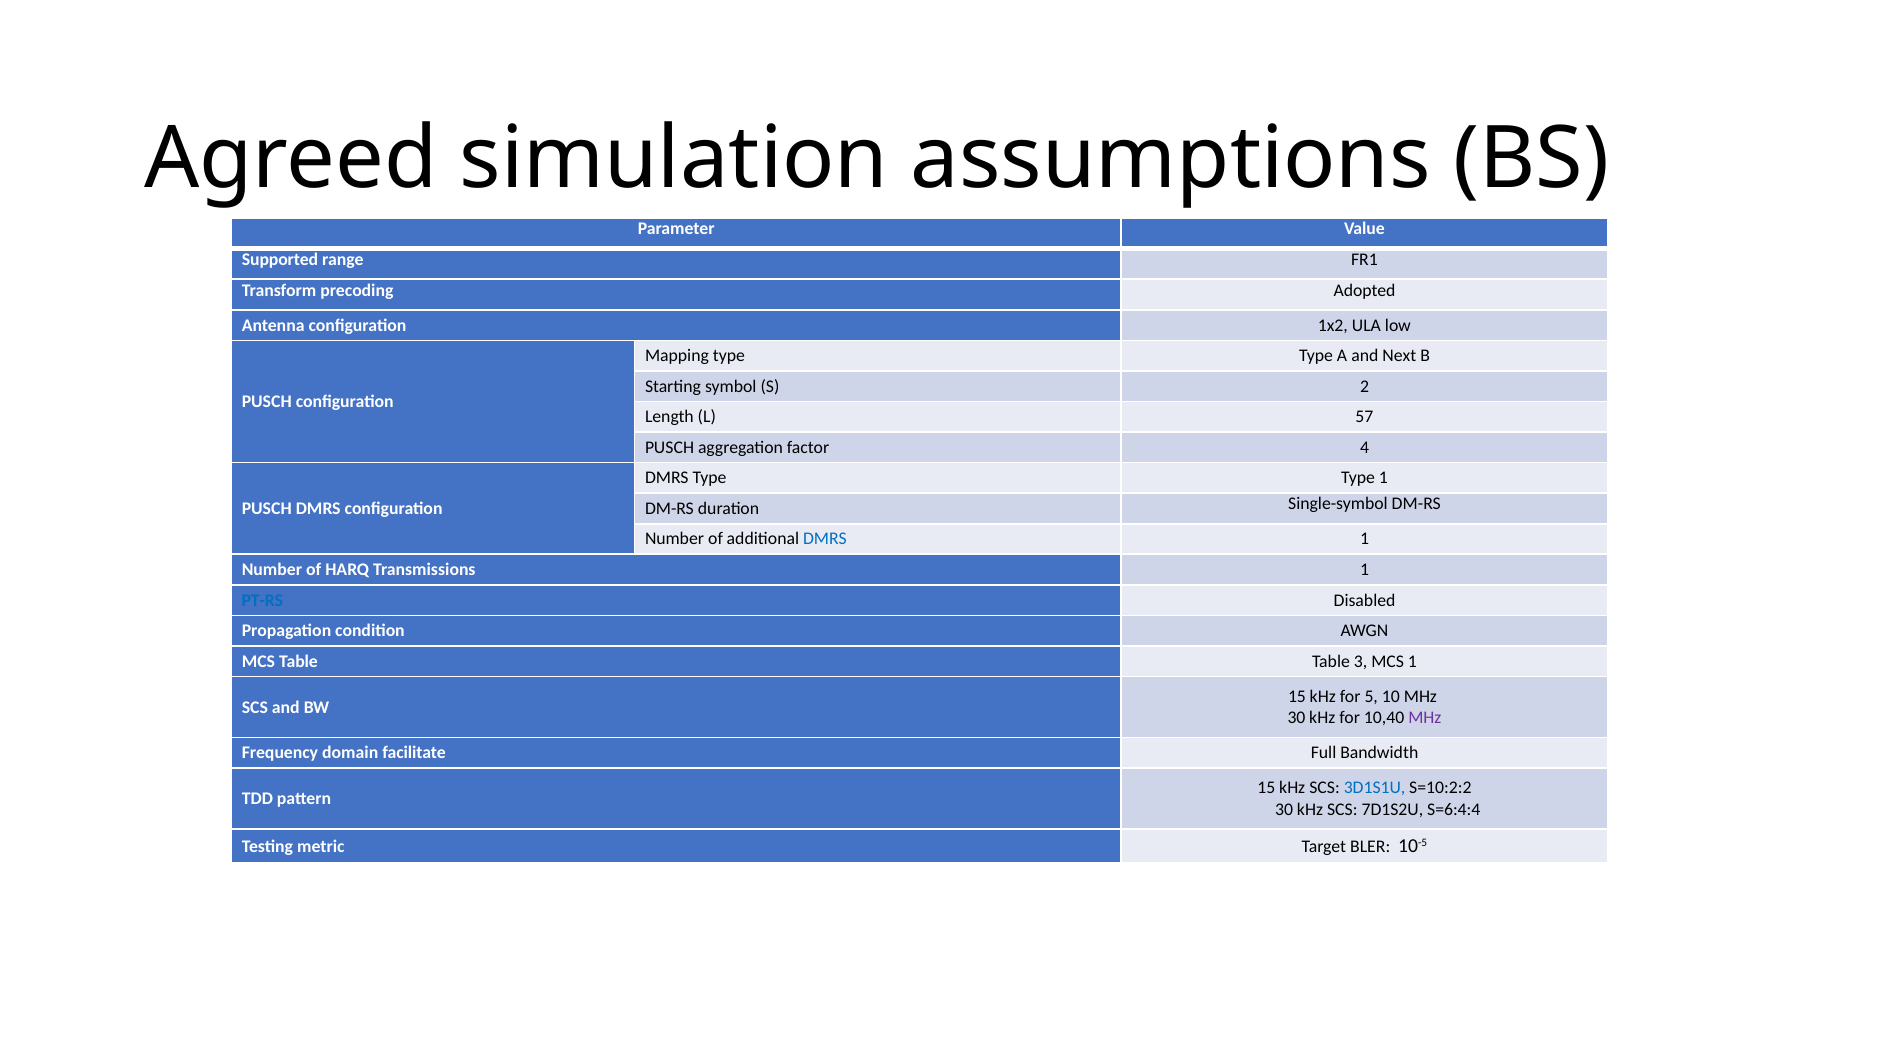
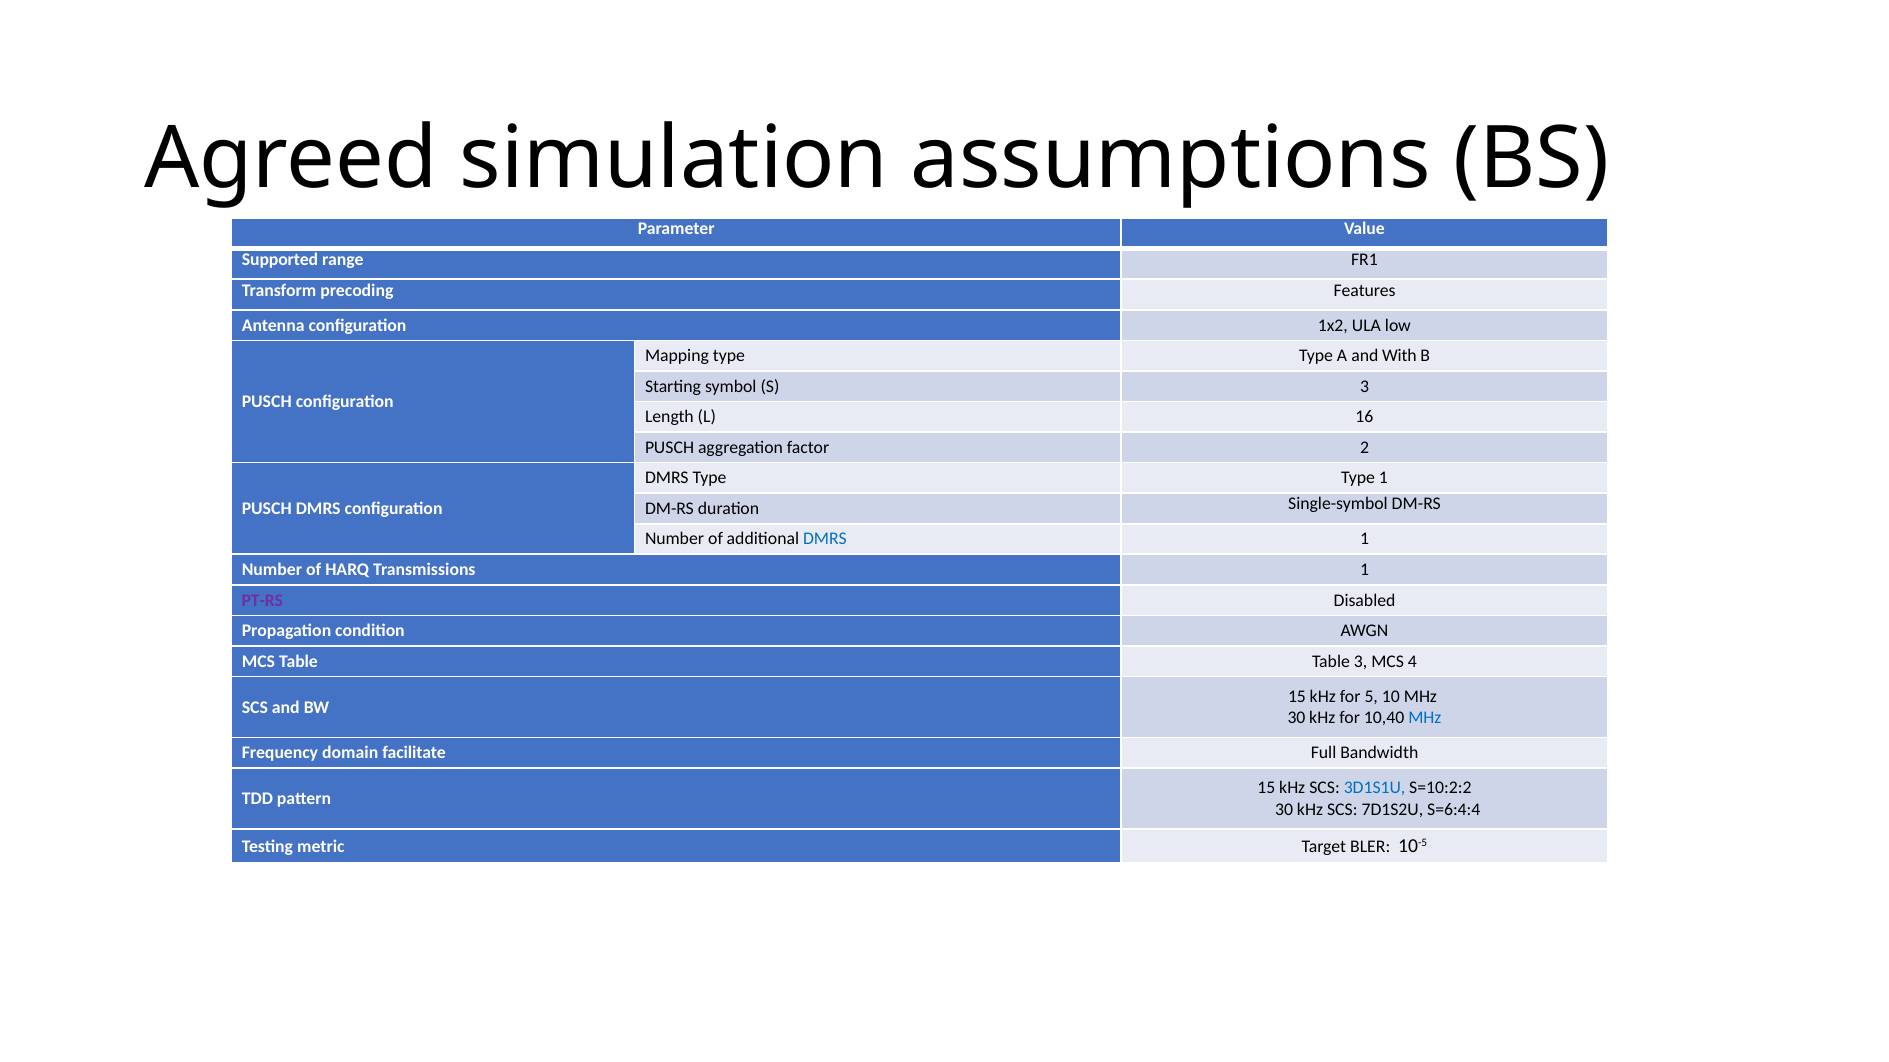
Adopted: Adopted -> Features
Next: Next -> With
S 2: 2 -> 3
57: 57 -> 16
4: 4 -> 2
PT-RS colour: blue -> purple
MCS 1: 1 -> 4
MHz at (1425, 718) colour: purple -> blue
